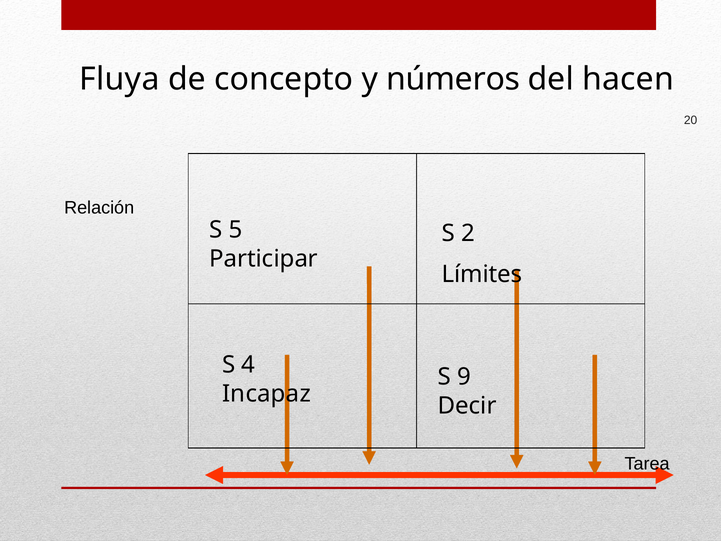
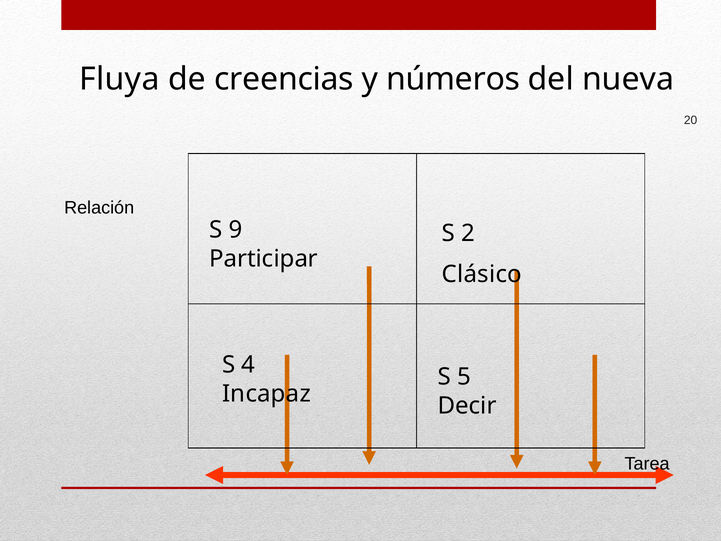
concepto: concepto -> creencias
hacen: hacen -> nueva
5: 5 -> 9
Límites: Límites -> Clásico
9: 9 -> 5
